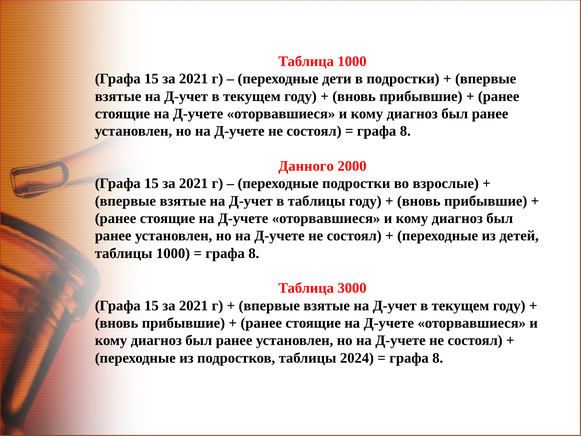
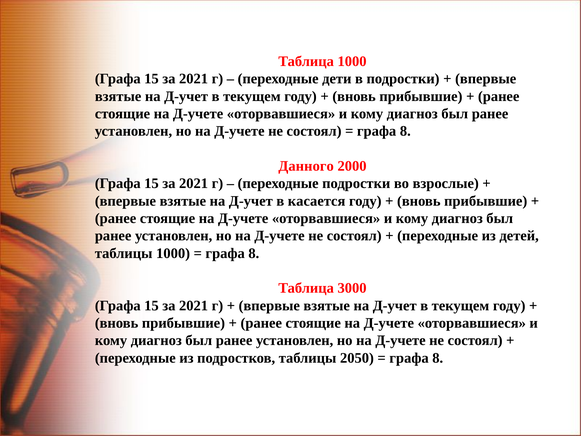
в таблицы: таблицы -> касается
2024: 2024 -> 2050
